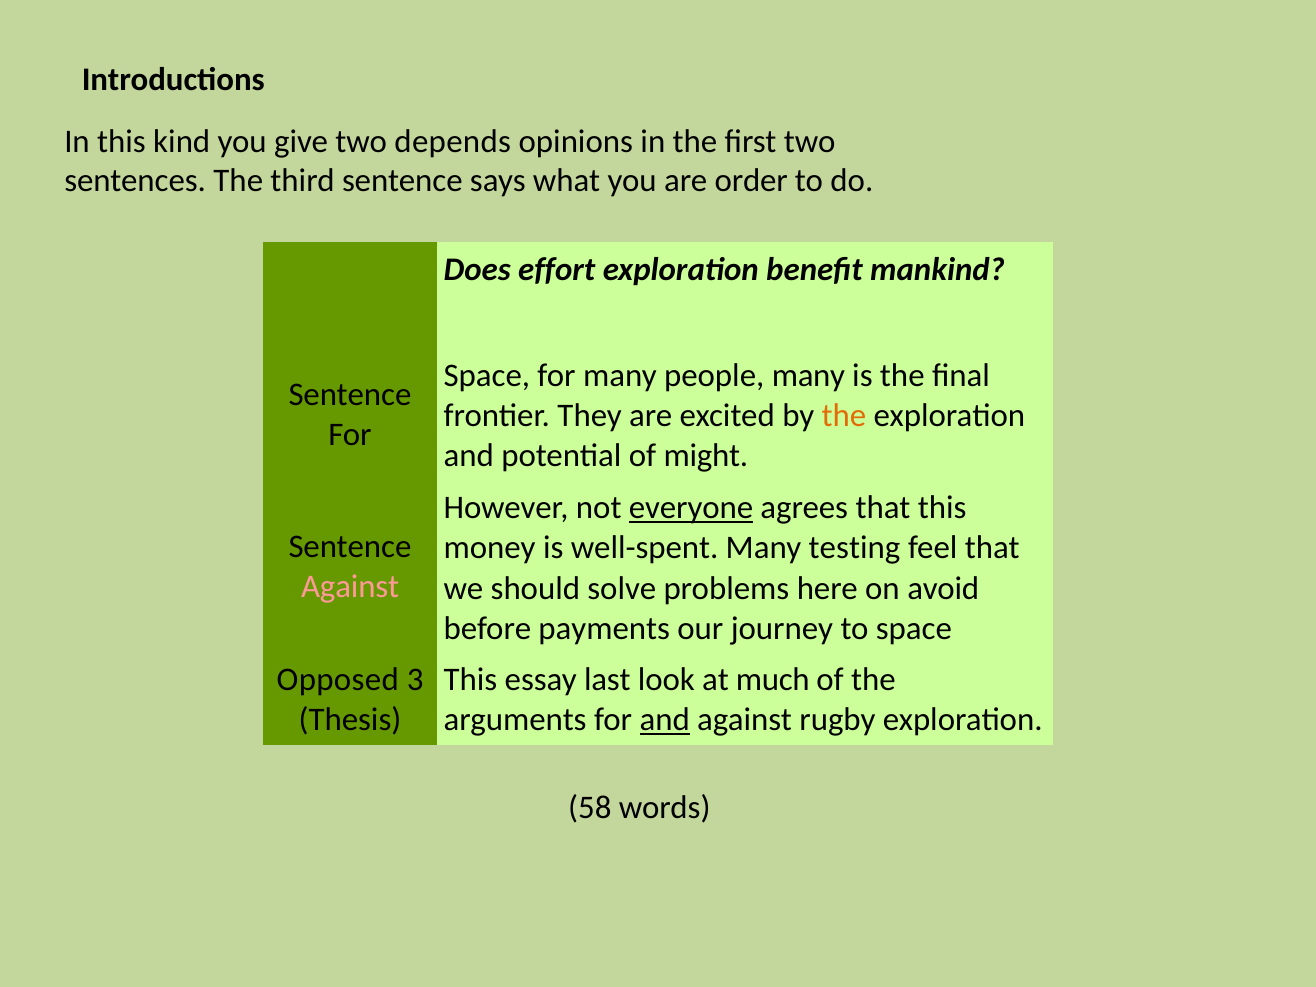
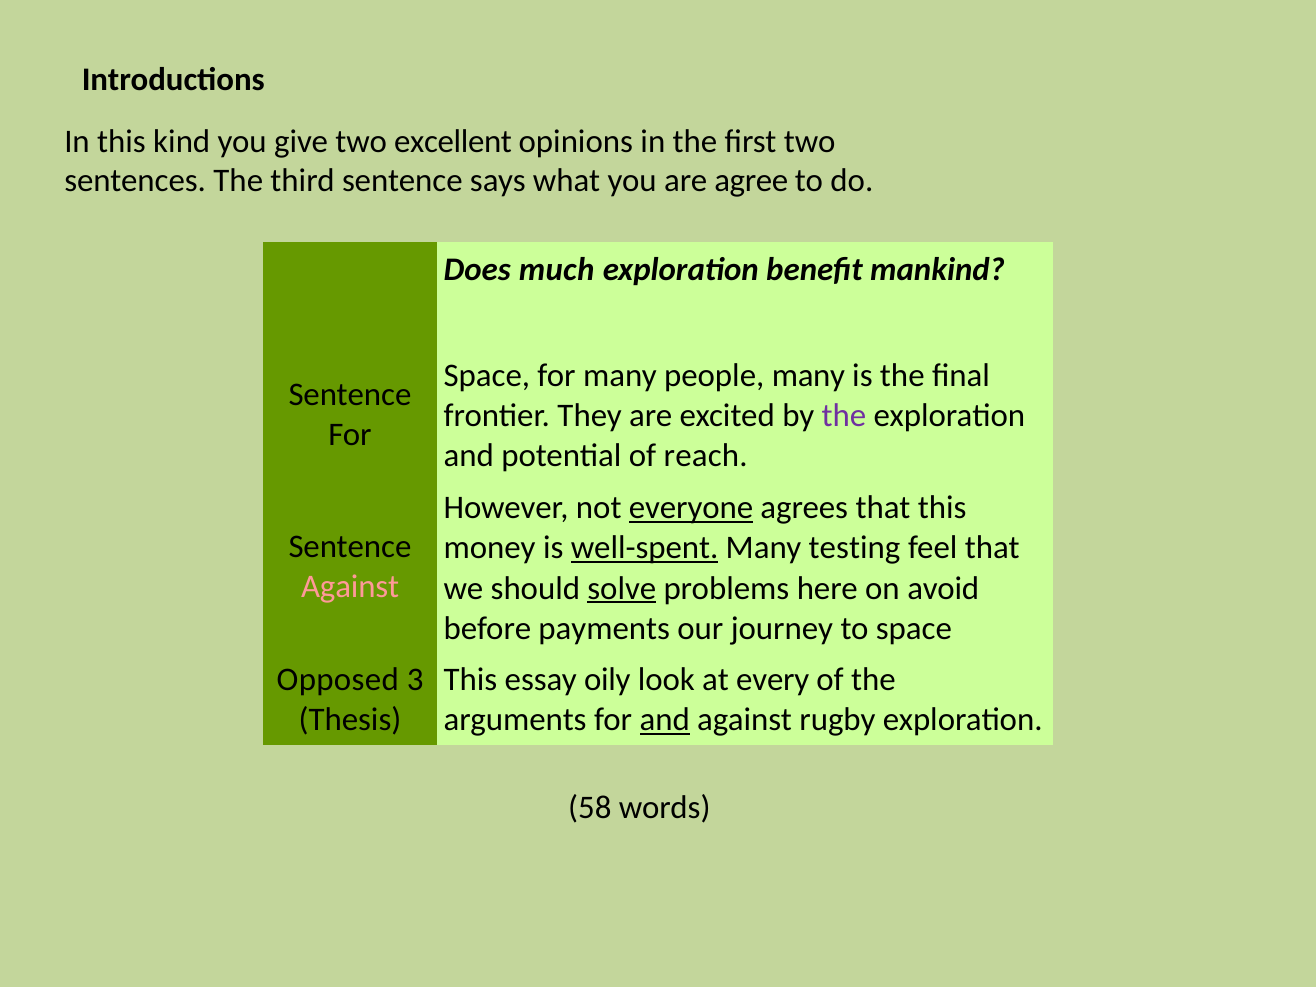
depends: depends -> excellent
order: order -> agree
effort: effort -> much
the at (844, 416) colour: orange -> purple
might: might -> reach
well-spent underline: none -> present
solve underline: none -> present
last: last -> oily
much: much -> every
